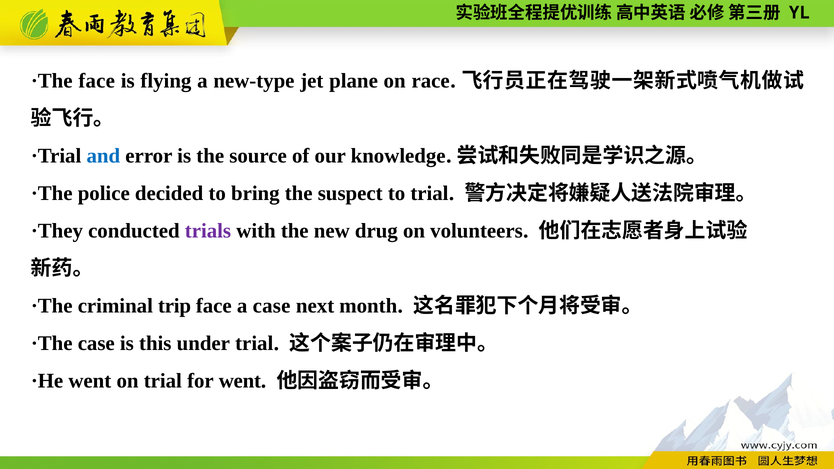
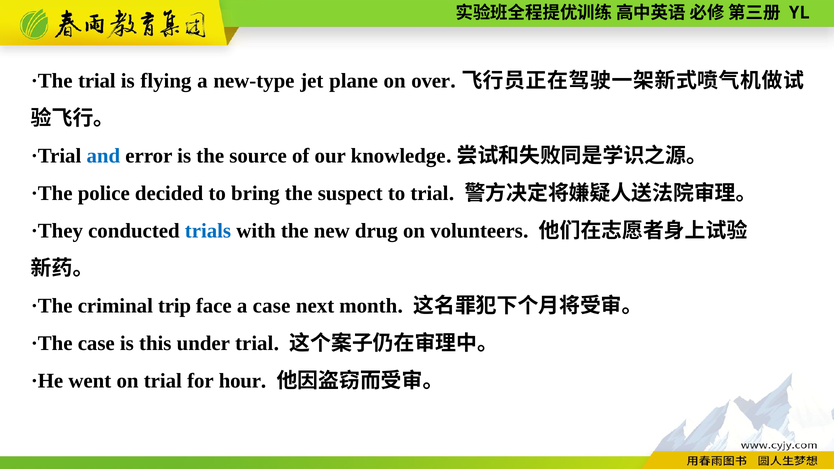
·The face: face -> trial
race: race -> over
trials colour: purple -> blue
for went: went -> hour
